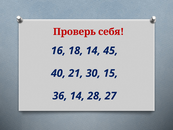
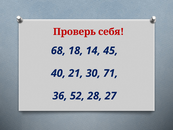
16: 16 -> 68
15: 15 -> 71
36 14: 14 -> 52
